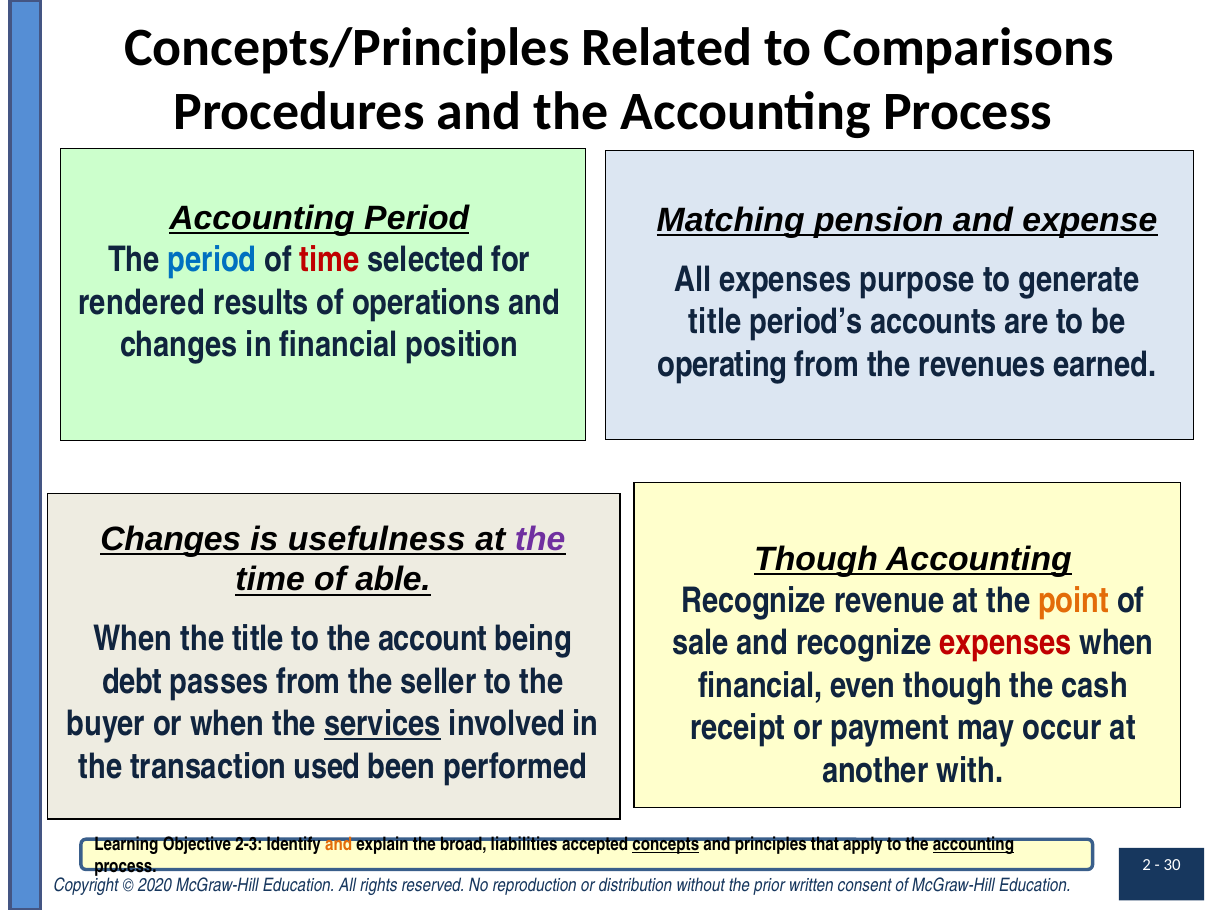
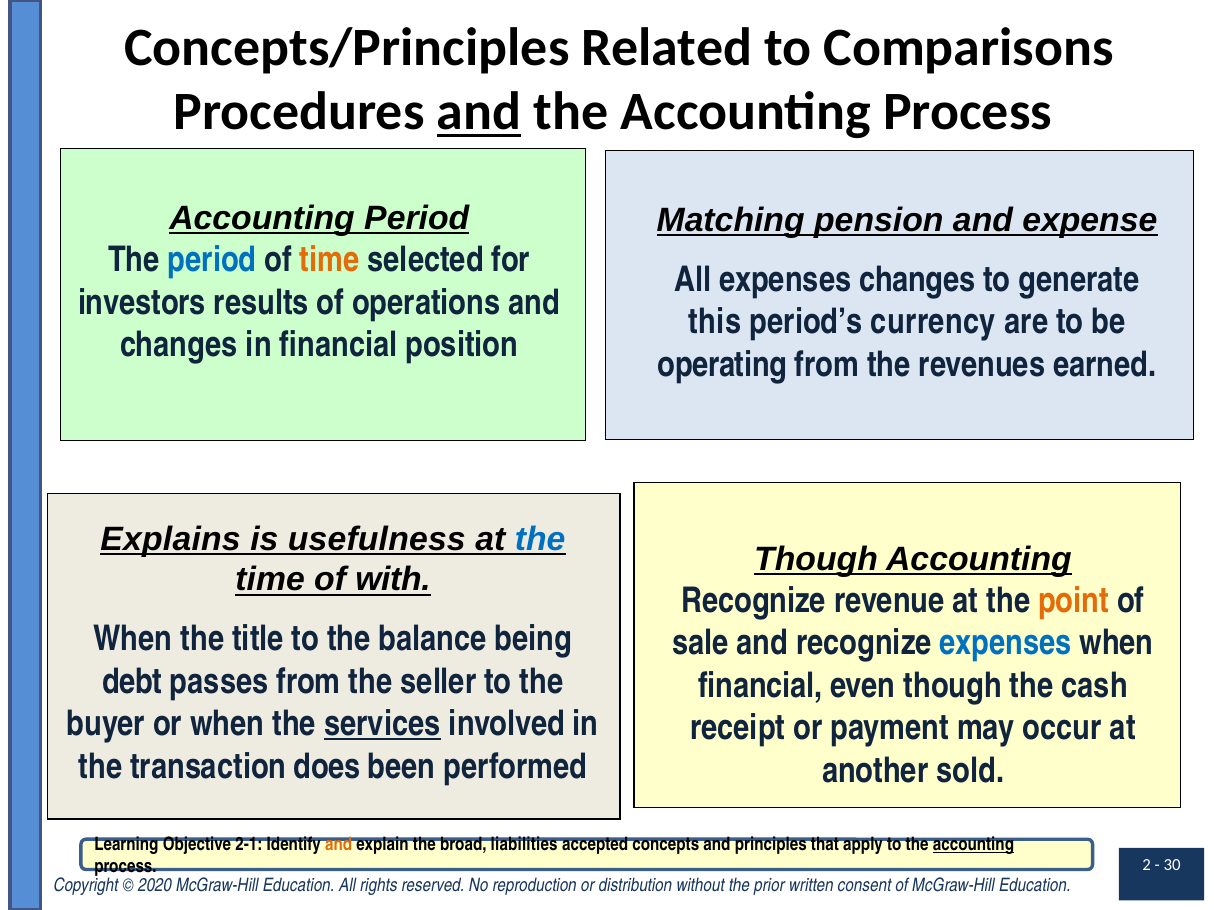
and at (479, 112) underline: none -> present
time at (330, 260) colour: red -> orange
expenses purpose: purpose -> changes
rendered: rendered -> investors
title at (715, 322): title -> this
accounts: accounts -> currency
Changes at (171, 540): Changes -> Explains
the at (540, 540) colour: purple -> blue
able: able -> with
account: account -> balance
expenses at (1006, 643) colour: red -> blue
used: used -> does
with: with -> sold
2-3: 2-3 -> 2-1
concepts underline: present -> none
